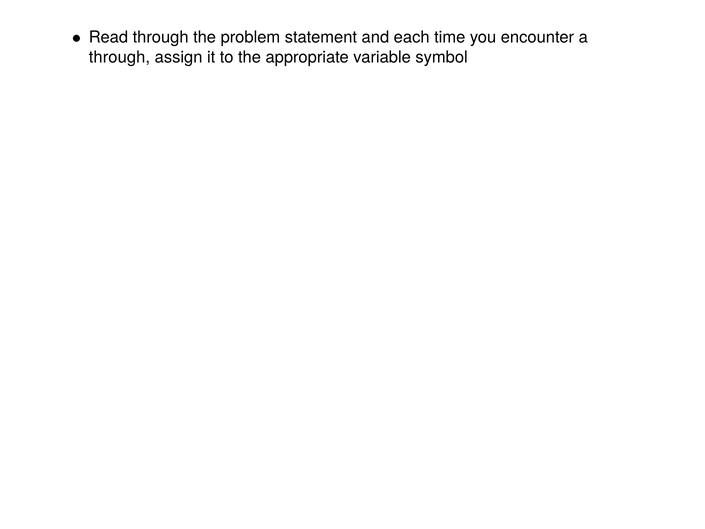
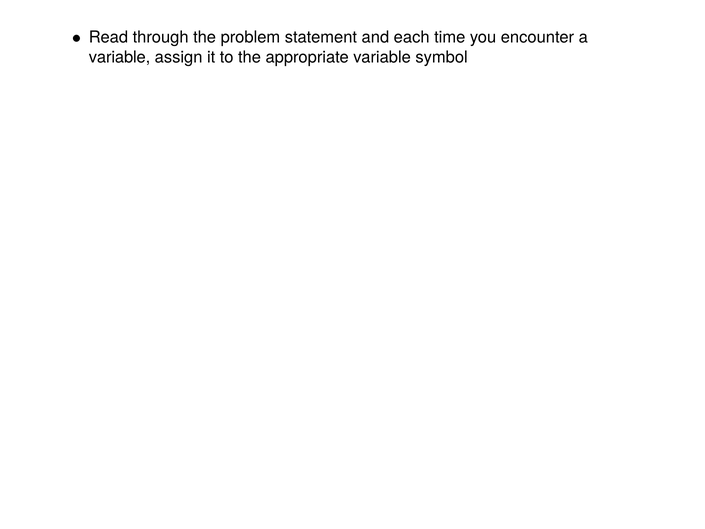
through at (119, 57): through -> variable
